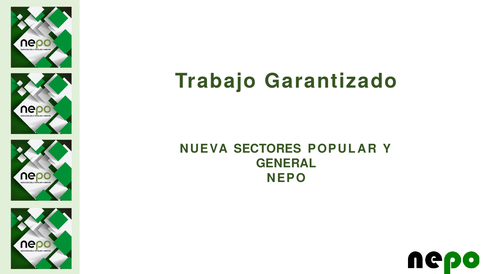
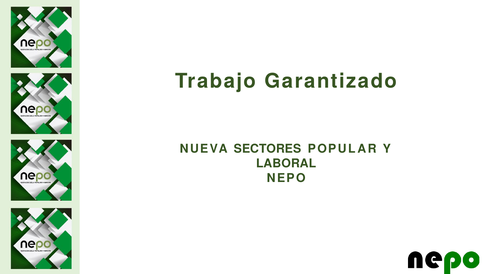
GENERAL: GENERAL -> LABORAL
